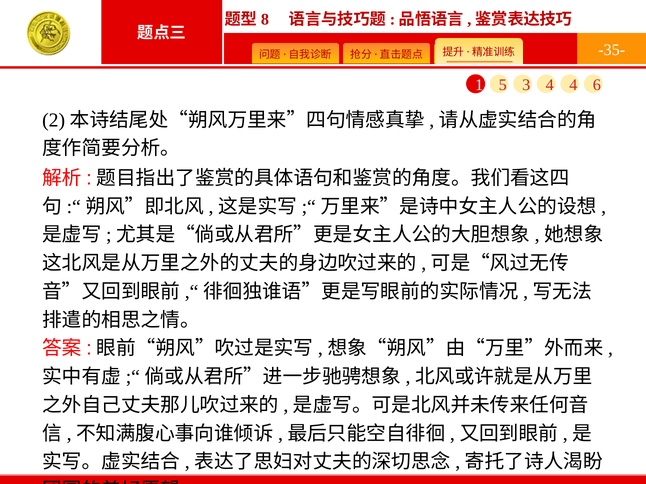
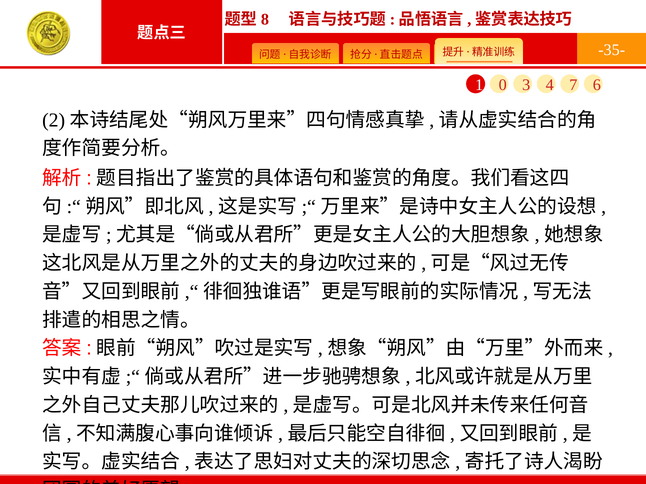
5: 5 -> 0
4 4: 4 -> 7
